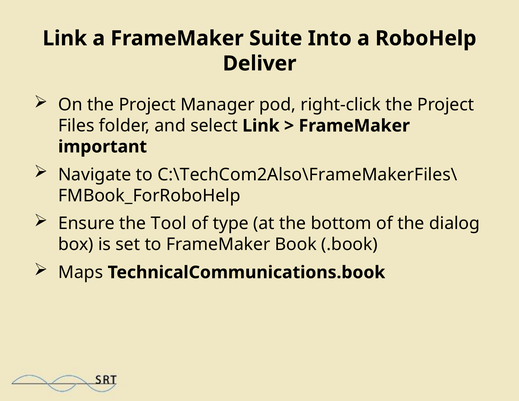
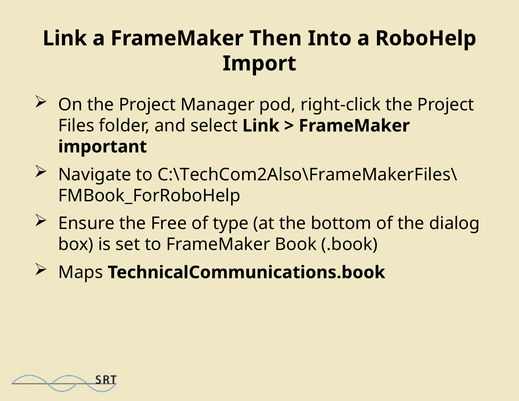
Suite: Suite -> Then
Deliver: Deliver -> Import
Tool: Tool -> Free
